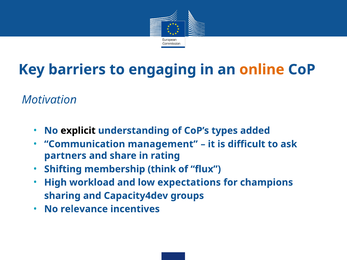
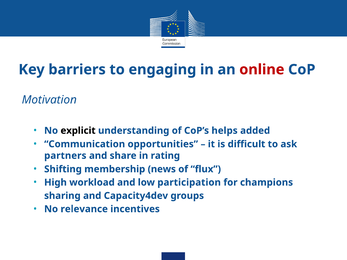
online colour: orange -> red
types: types -> helps
management: management -> opportunities
think: think -> news
expectations: expectations -> participation
